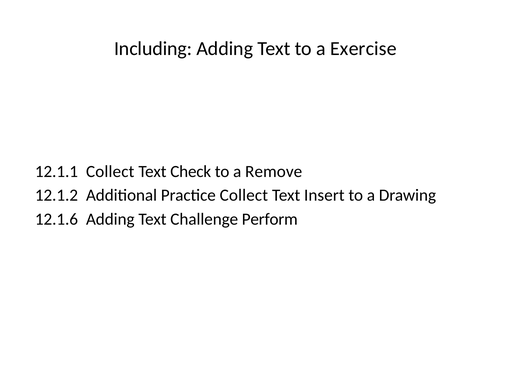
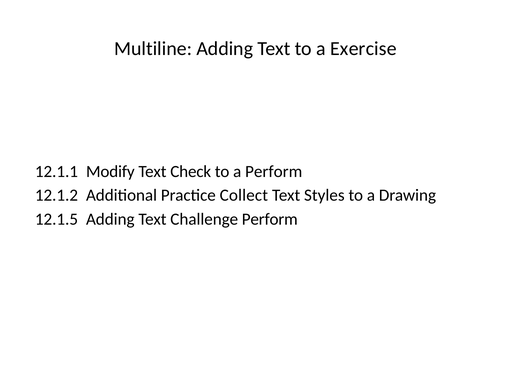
Including: Including -> Multiline
12.1.1 Collect: Collect -> Modify
a Remove: Remove -> Perform
Insert: Insert -> Styles
12.1.6: 12.1.6 -> 12.1.5
